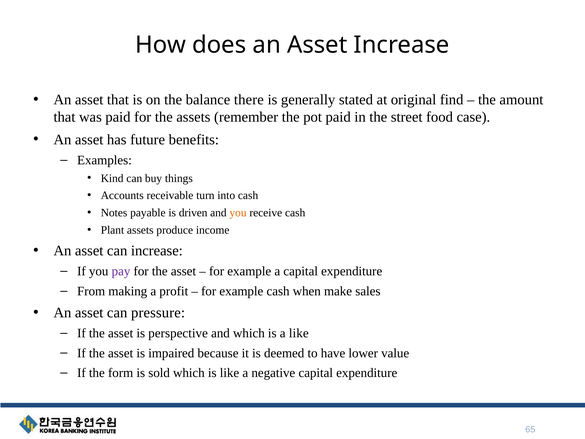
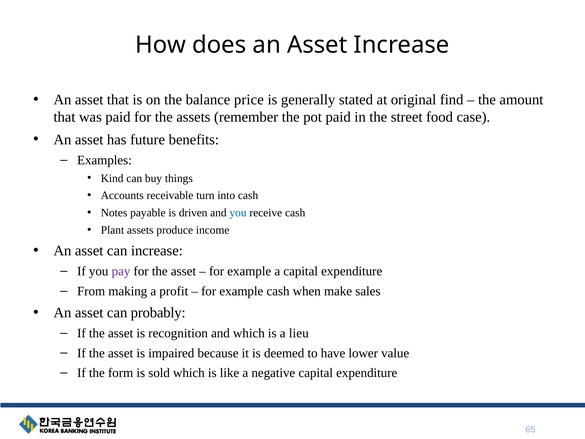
there: there -> price
you at (238, 213) colour: orange -> blue
pressure: pressure -> probably
perspective: perspective -> recognition
a like: like -> lieu
